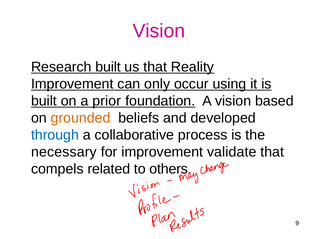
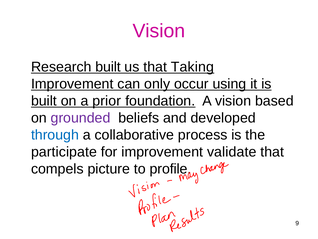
Reality: Reality -> Taking
grounded colour: orange -> purple
necessary: necessary -> participate
related: related -> picture
others: others -> profile
